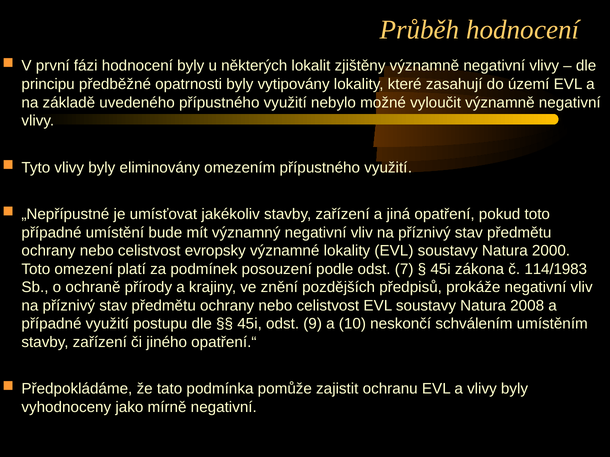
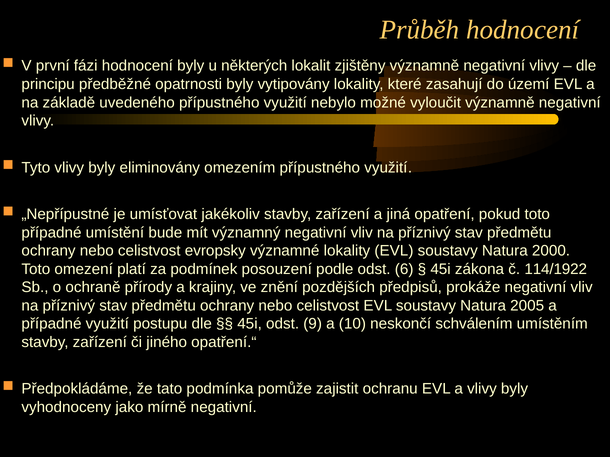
7: 7 -> 6
114/1983: 114/1983 -> 114/1922
2008: 2008 -> 2005
